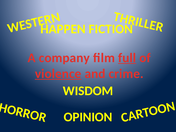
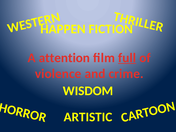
company: company -> attention
violence underline: present -> none
OPINION: OPINION -> ARTISTIC
